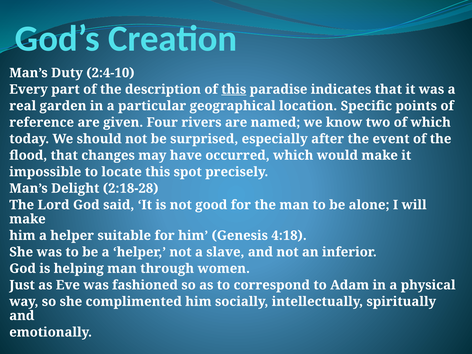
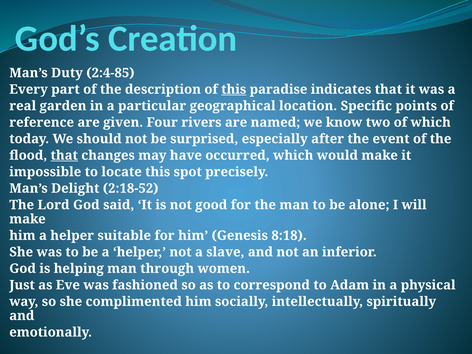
2:4-10: 2:4-10 -> 2:4-85
that at (64, 155) underline: none -> present
2:18-28: 2:18-28 -> 2:18-52
4:18: 4:18 -> 8:18
